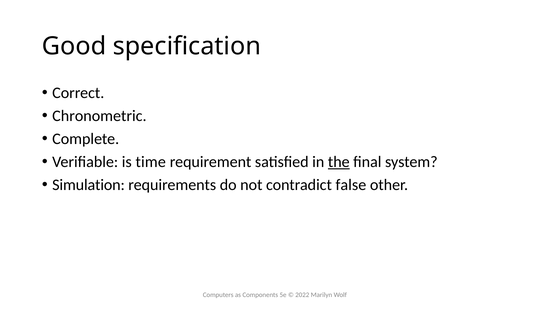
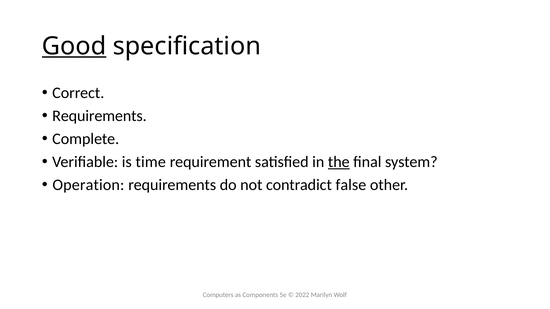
Good underline: none -> present
Chronometric at (99, 116): Chronometric -> Requirements
Simulation: Simulation -> Operation
